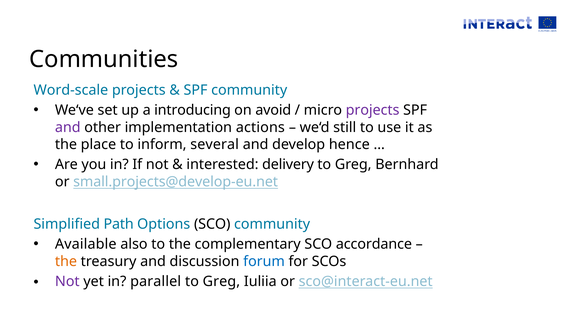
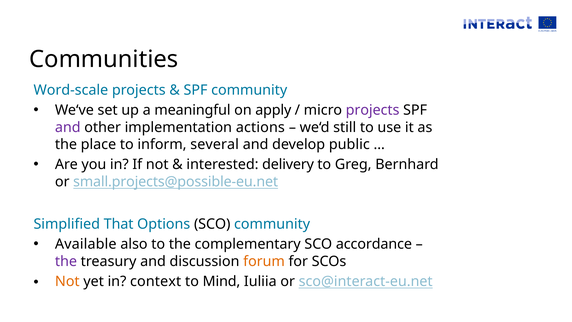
introducing: introducing -> meaningful
avoid: avoid -> apply
hence: hence -> public
small.projects@develop-eu.net: small.projects@develop-eu.net -> small.projects@possible-eu.net
Path: Path -> That
the at (66, 261) colour: orange -> purple
forum colour: blue -> orange
Not at (67, 281) colour: purple -> orange
parallel: parallel -> context
Greg at (221, 281): Greg -> Mind
